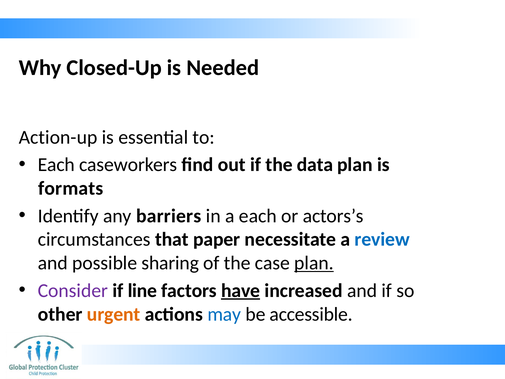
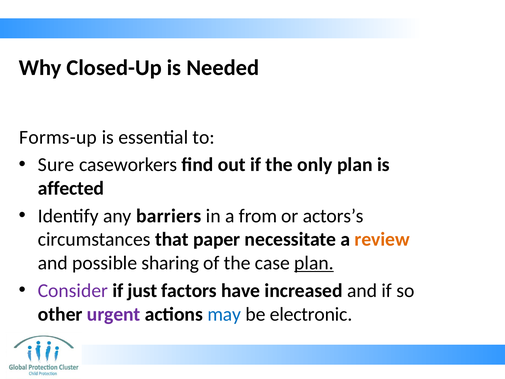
Action-up: Action-up -> Forms-up
Each at (56, 165): Each -> Sure
data: data -> only
formats: formats -> affected
a each: each -> from
review colour: blue -> orange
line: line -> just
have underline: present -> none
urgent colour: orange -> purple
accessible: accessible -> electronic
